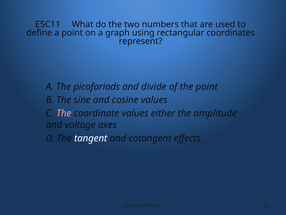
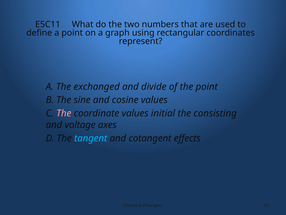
picofariads: picofariads -> exchanged
either: either -> initial
amplitude: amplitude -> consisting
tangent colour: white -> light blue
